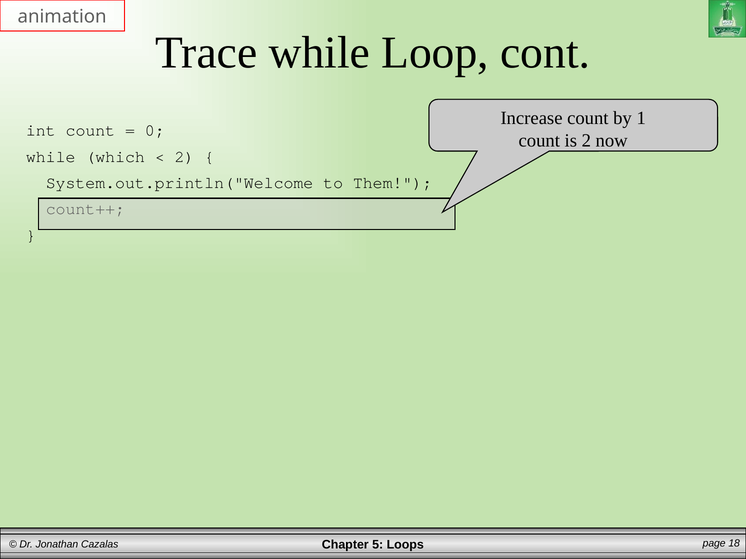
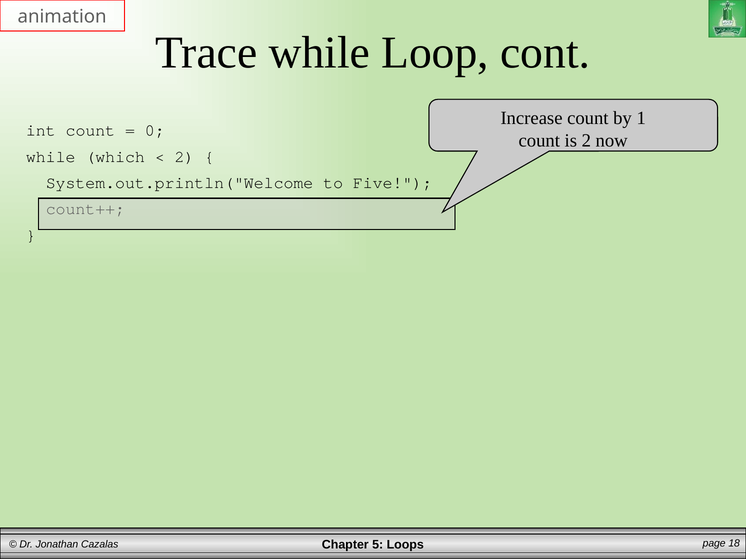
Them: Them -> Five
